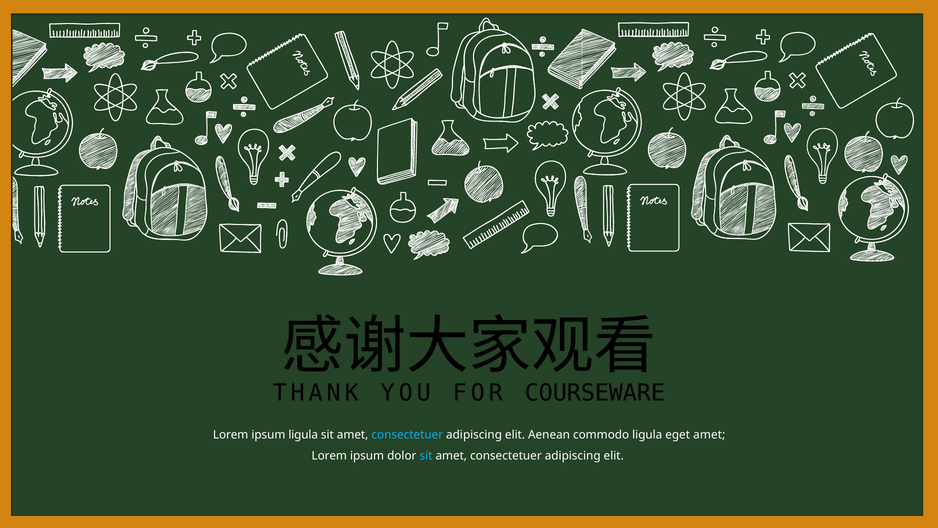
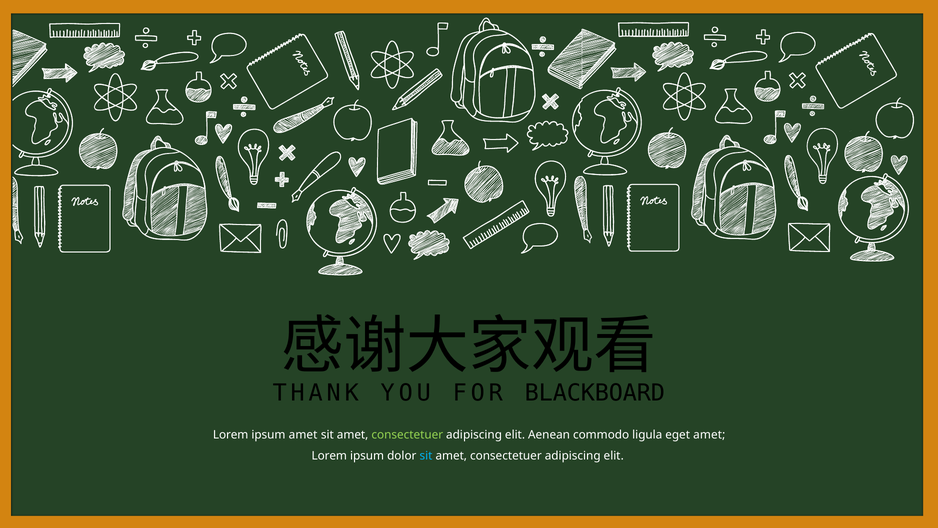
COURSEWARE: COURSEWARE -> BLACKBOARD
ipsum ligula: ligula -> amet
consectetuer at (407, 435) colour: light blue -> light green
